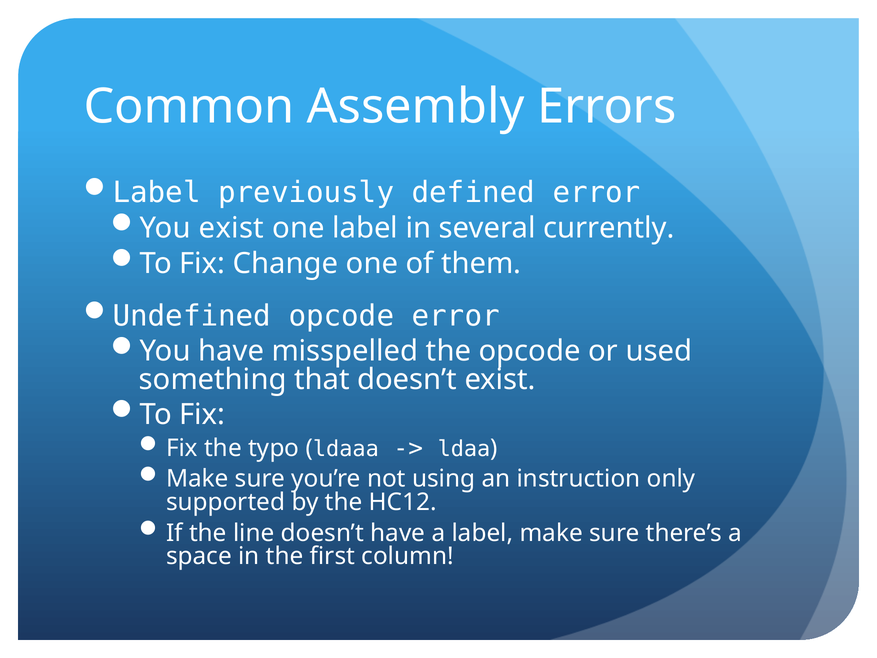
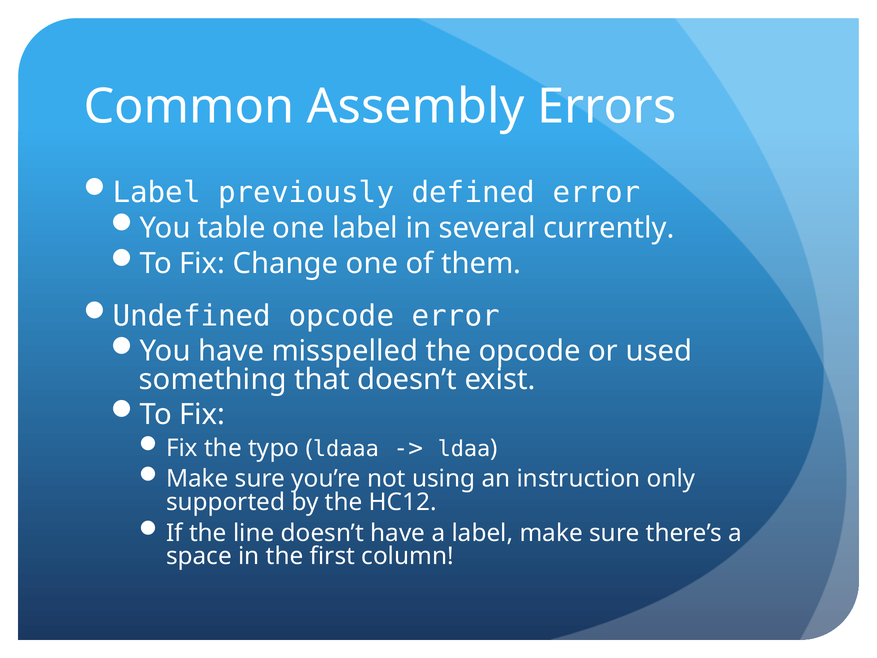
You exist: exist -> table
